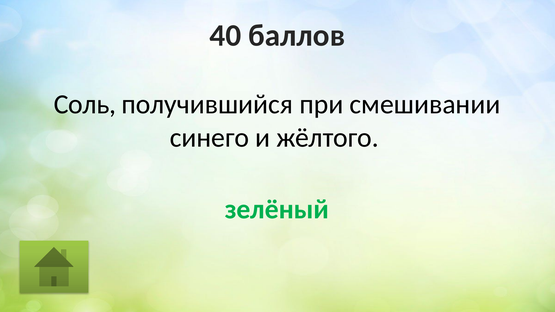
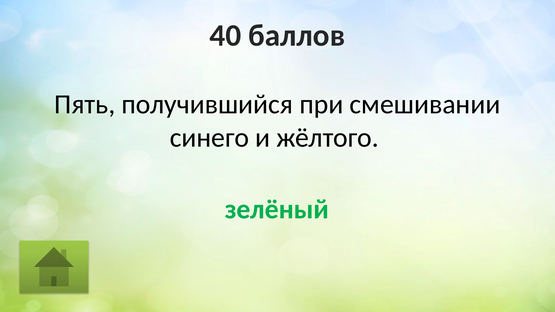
Соль: Соль -> Пять
